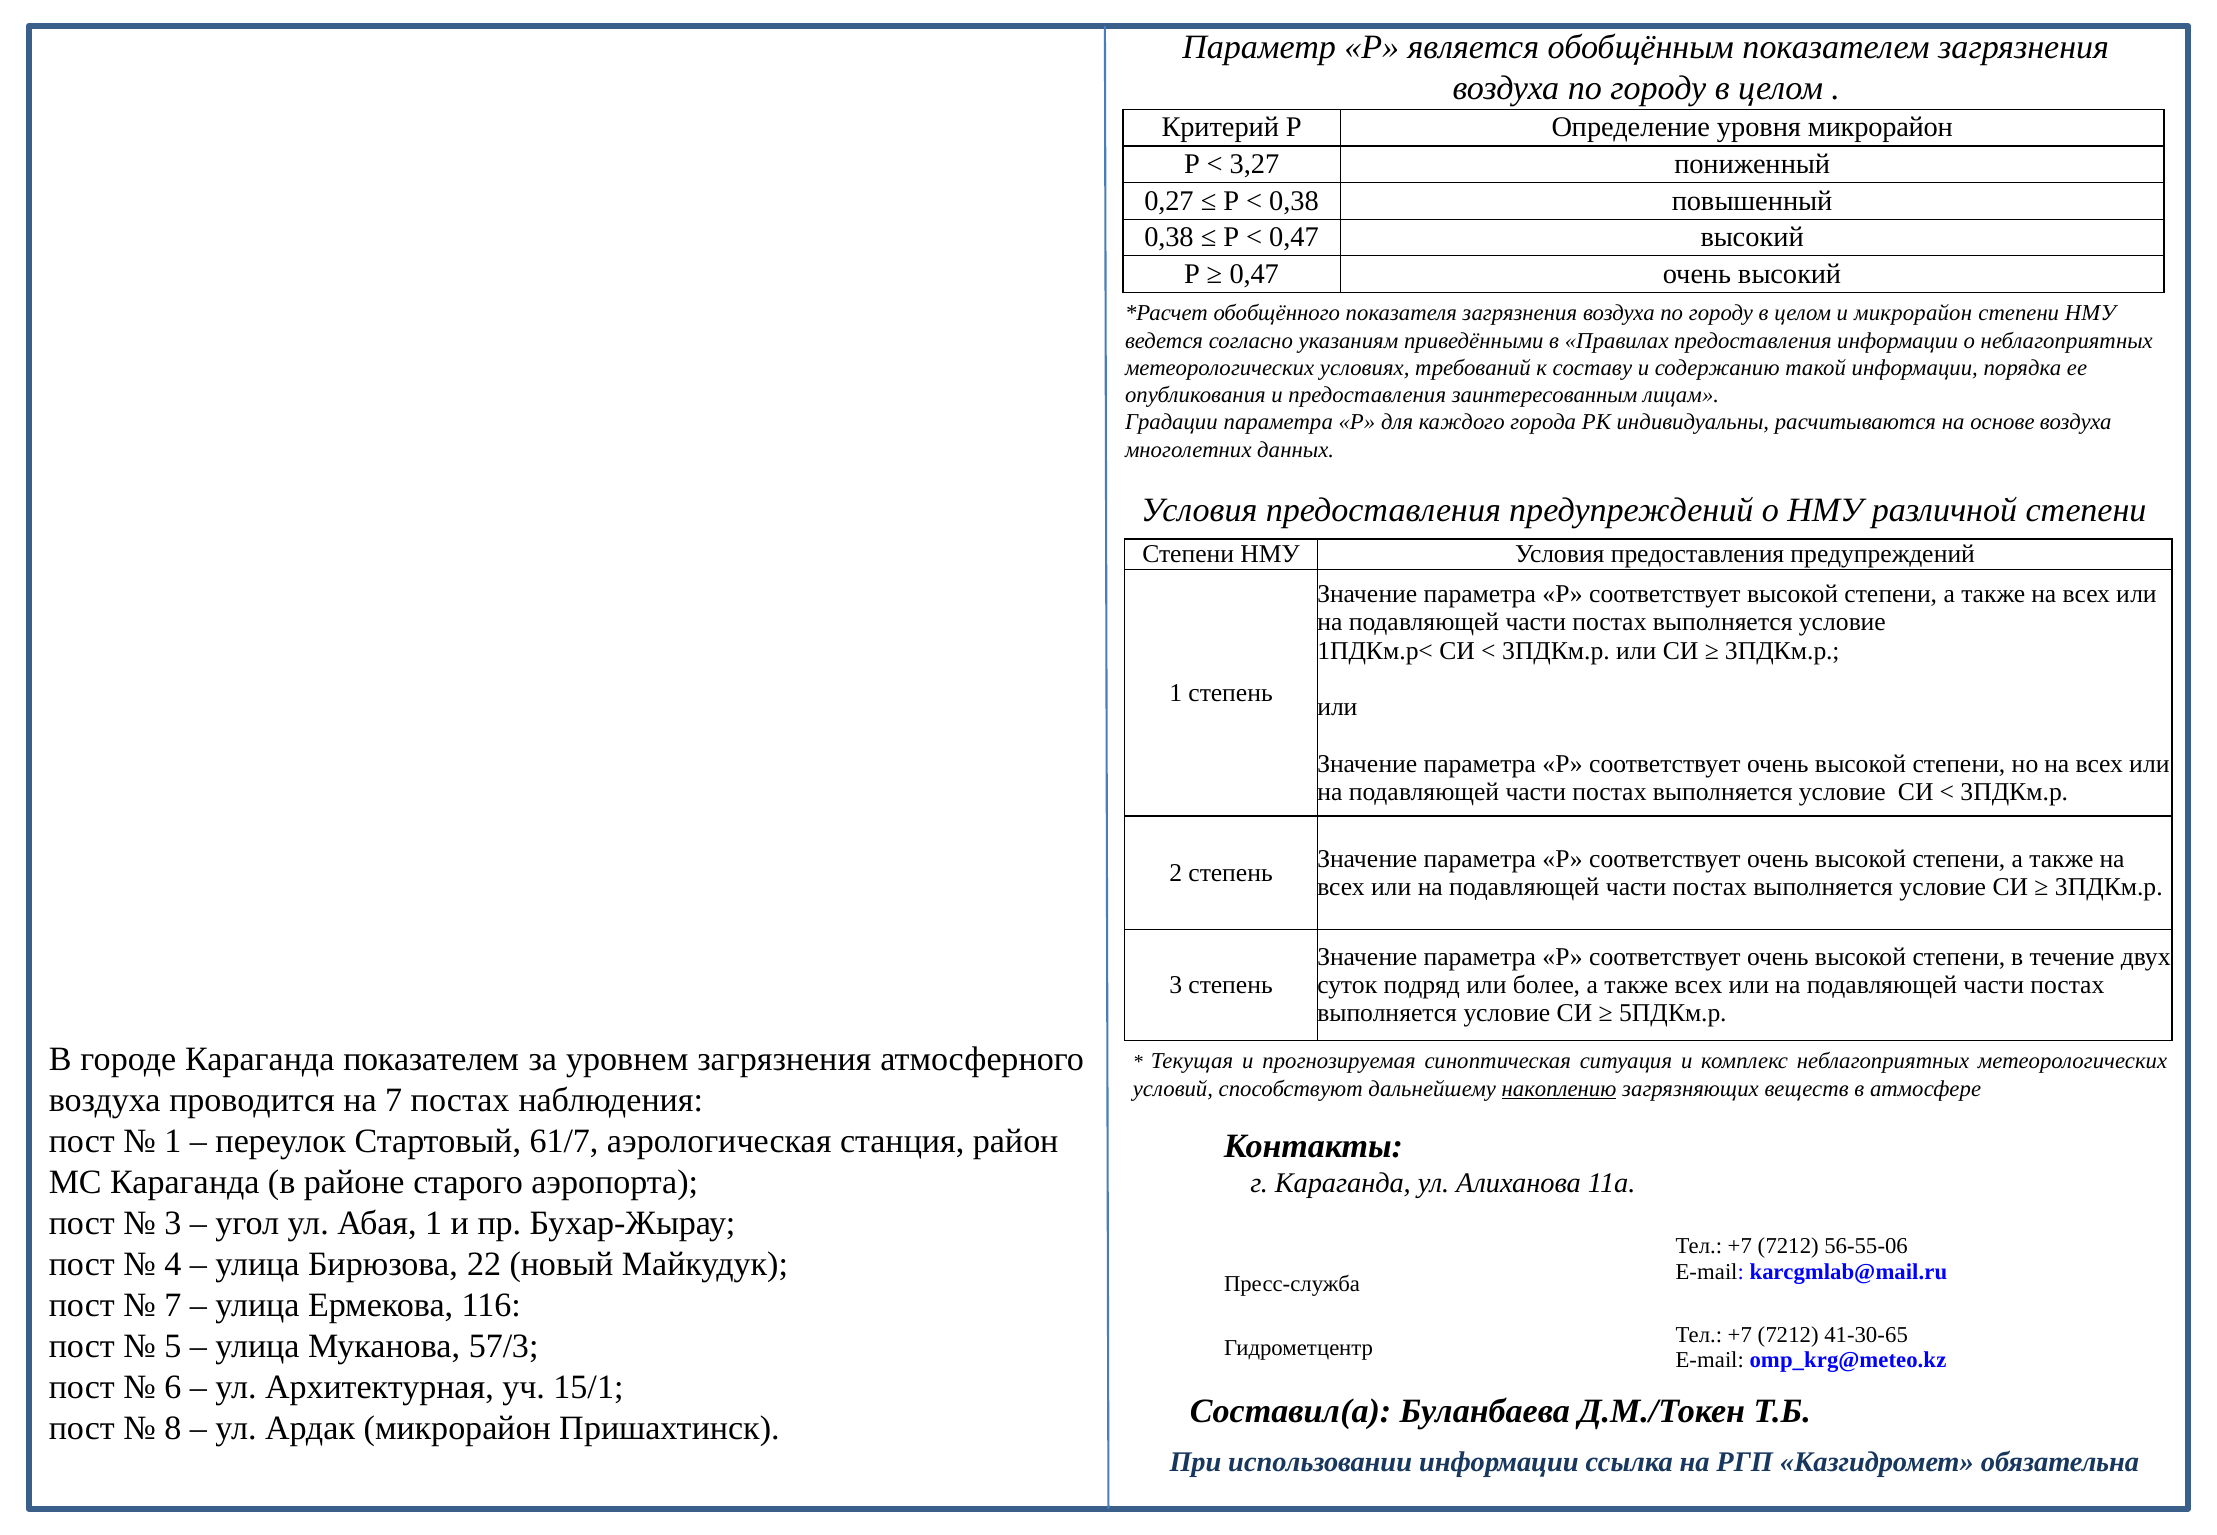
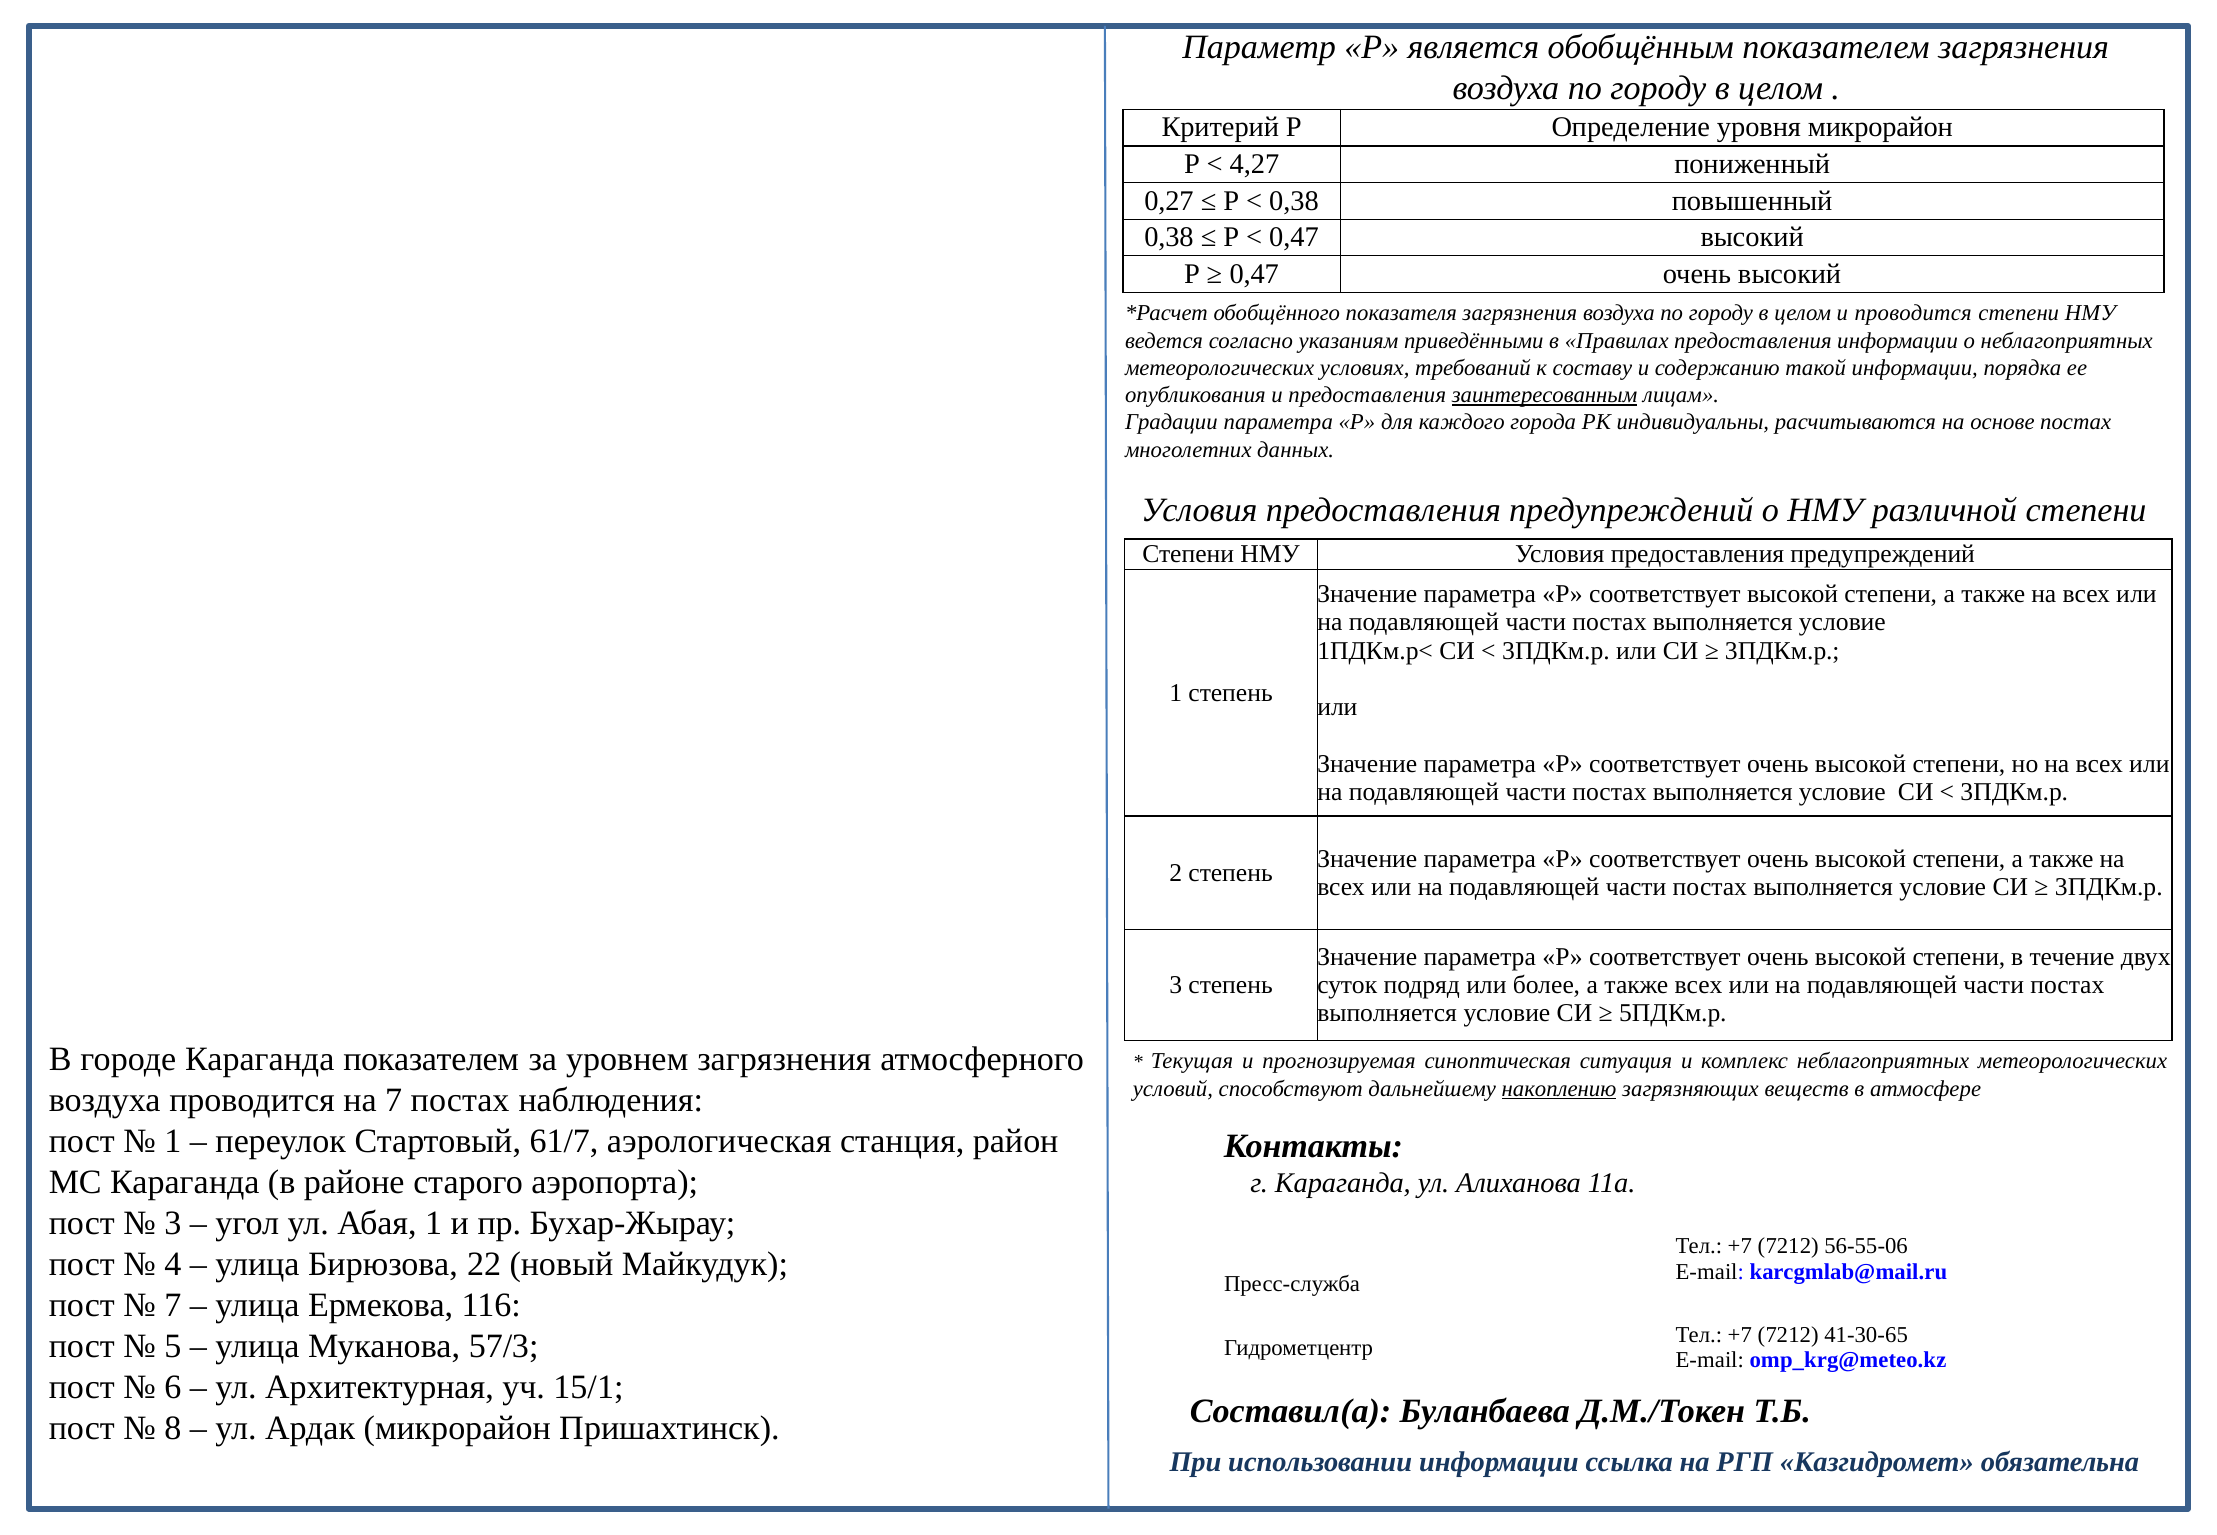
3,27: 3,27 -> 4,27
и микрорайон: микрорайон -> проводится
заинтересованным underline: none -> present
основе воздуха: воздуха -> постах
